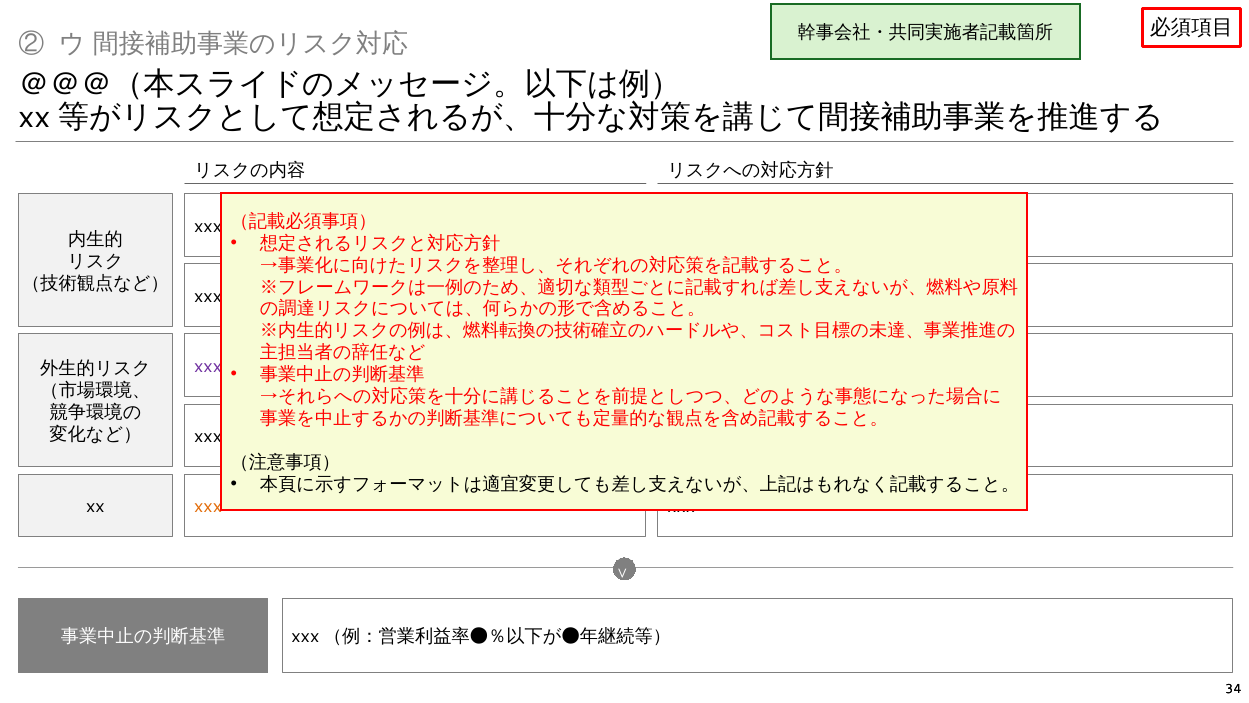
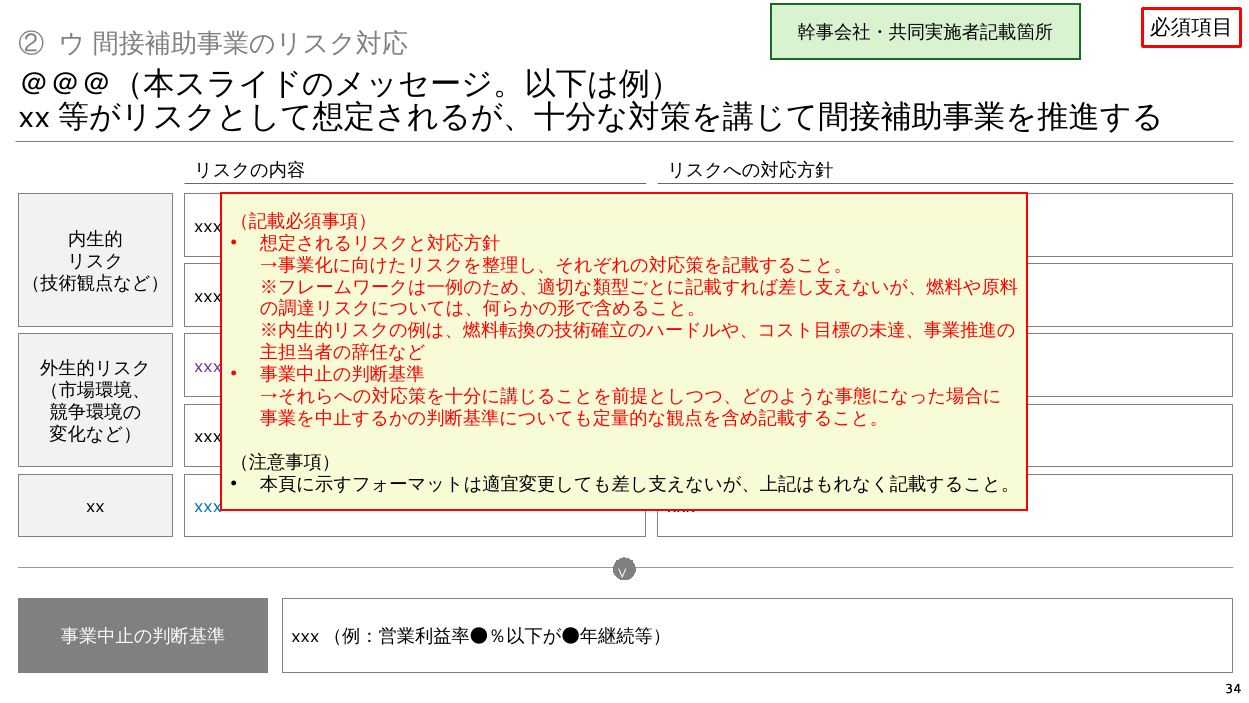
xxx at (208, 507) colour: orange -> blue
